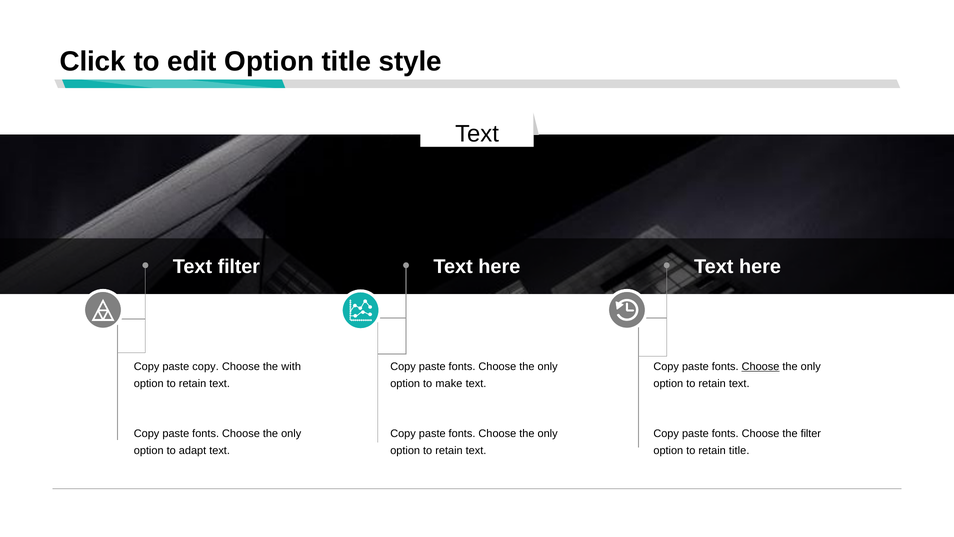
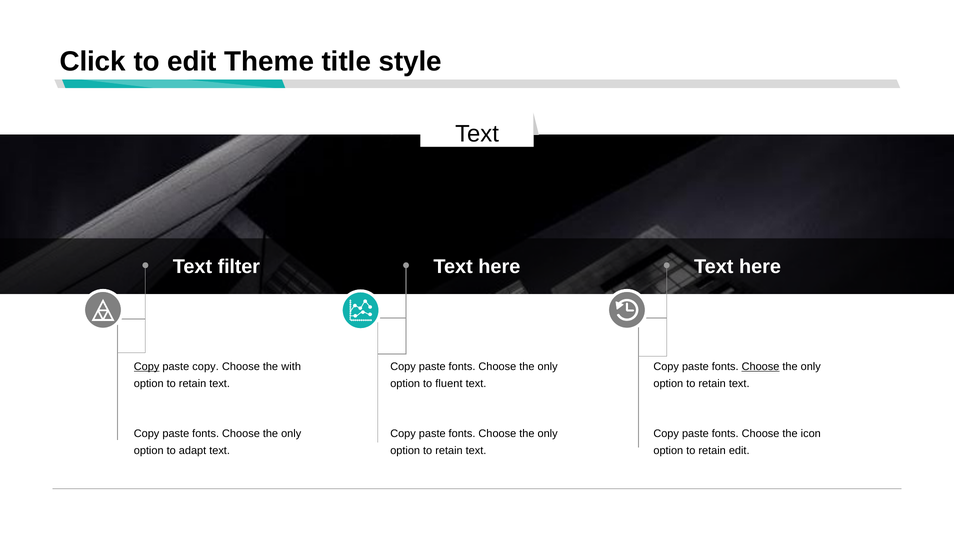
edit Option: Option -> Theme
Copy at (147, 366) underline: none -> present
make: make -> fluent
the filter: filter -> icon
retain title: title -> edit
